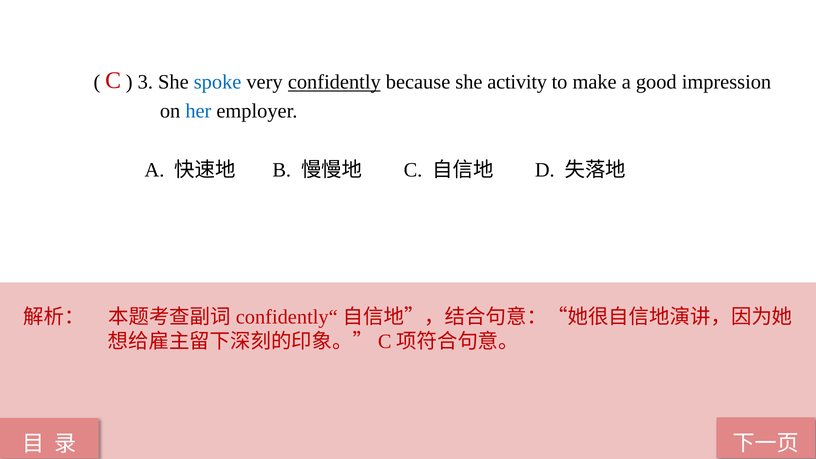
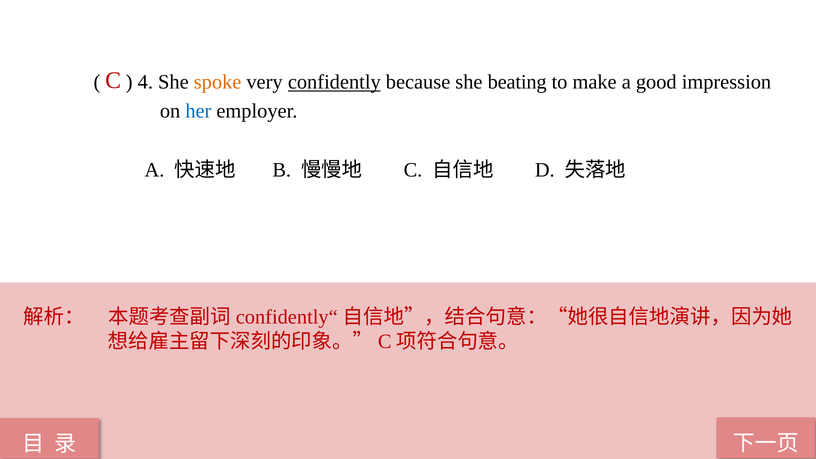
3: 3 -> 4
spoke colour: blue -> orange
activity: activity -> beating
